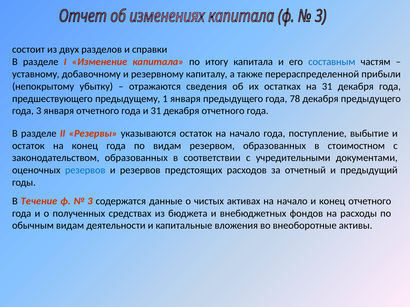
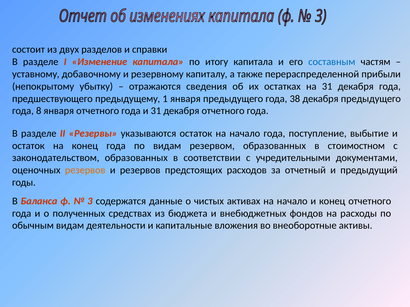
78: 78 -> 38
года 3: 3 -> 8
резервов at (85, 170) colour: blue -> orange
Течение: Течение -> Баланса
